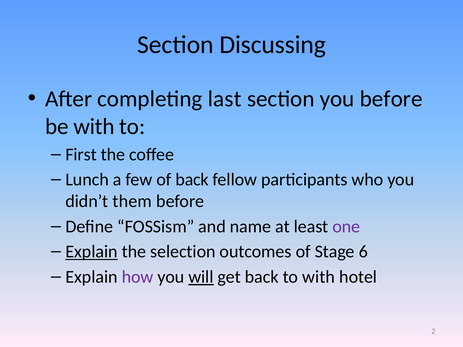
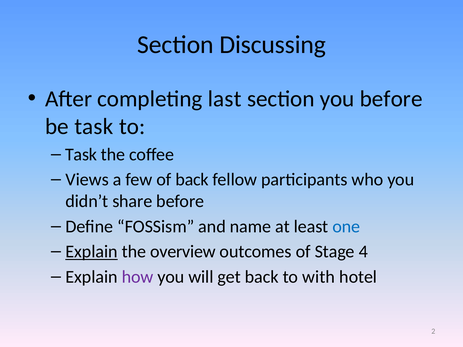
be with: with -> task
First at (81, 155): First -> Task
Lunch: Lunch -> Views
them: them -> share
one colour: purple -> blue
selection: selection -> overview
6: 6 -> 4
will underline: present -> none
